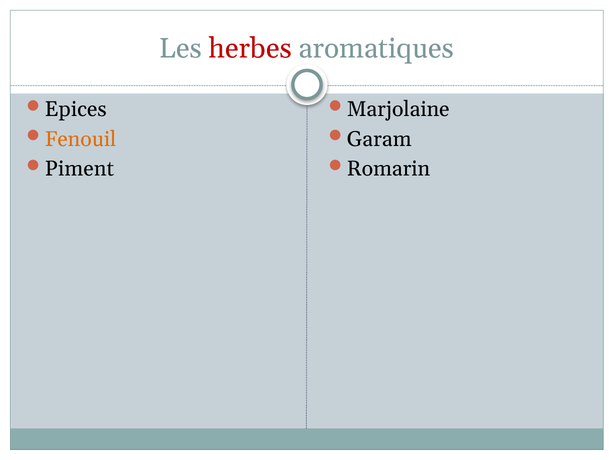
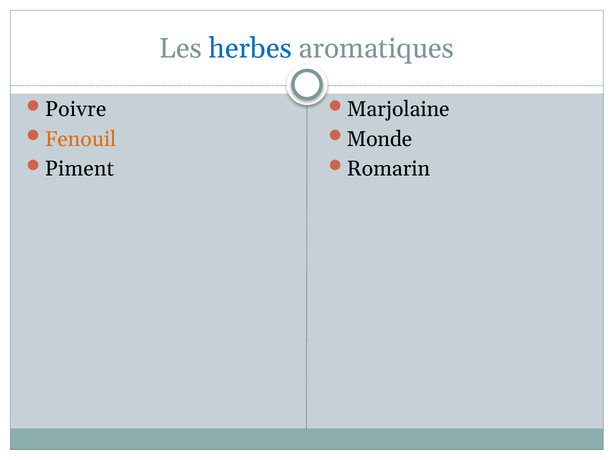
herbes colour: red -> blue
Epices: Epices -> Poivre
Garam: Garam -> Monde
